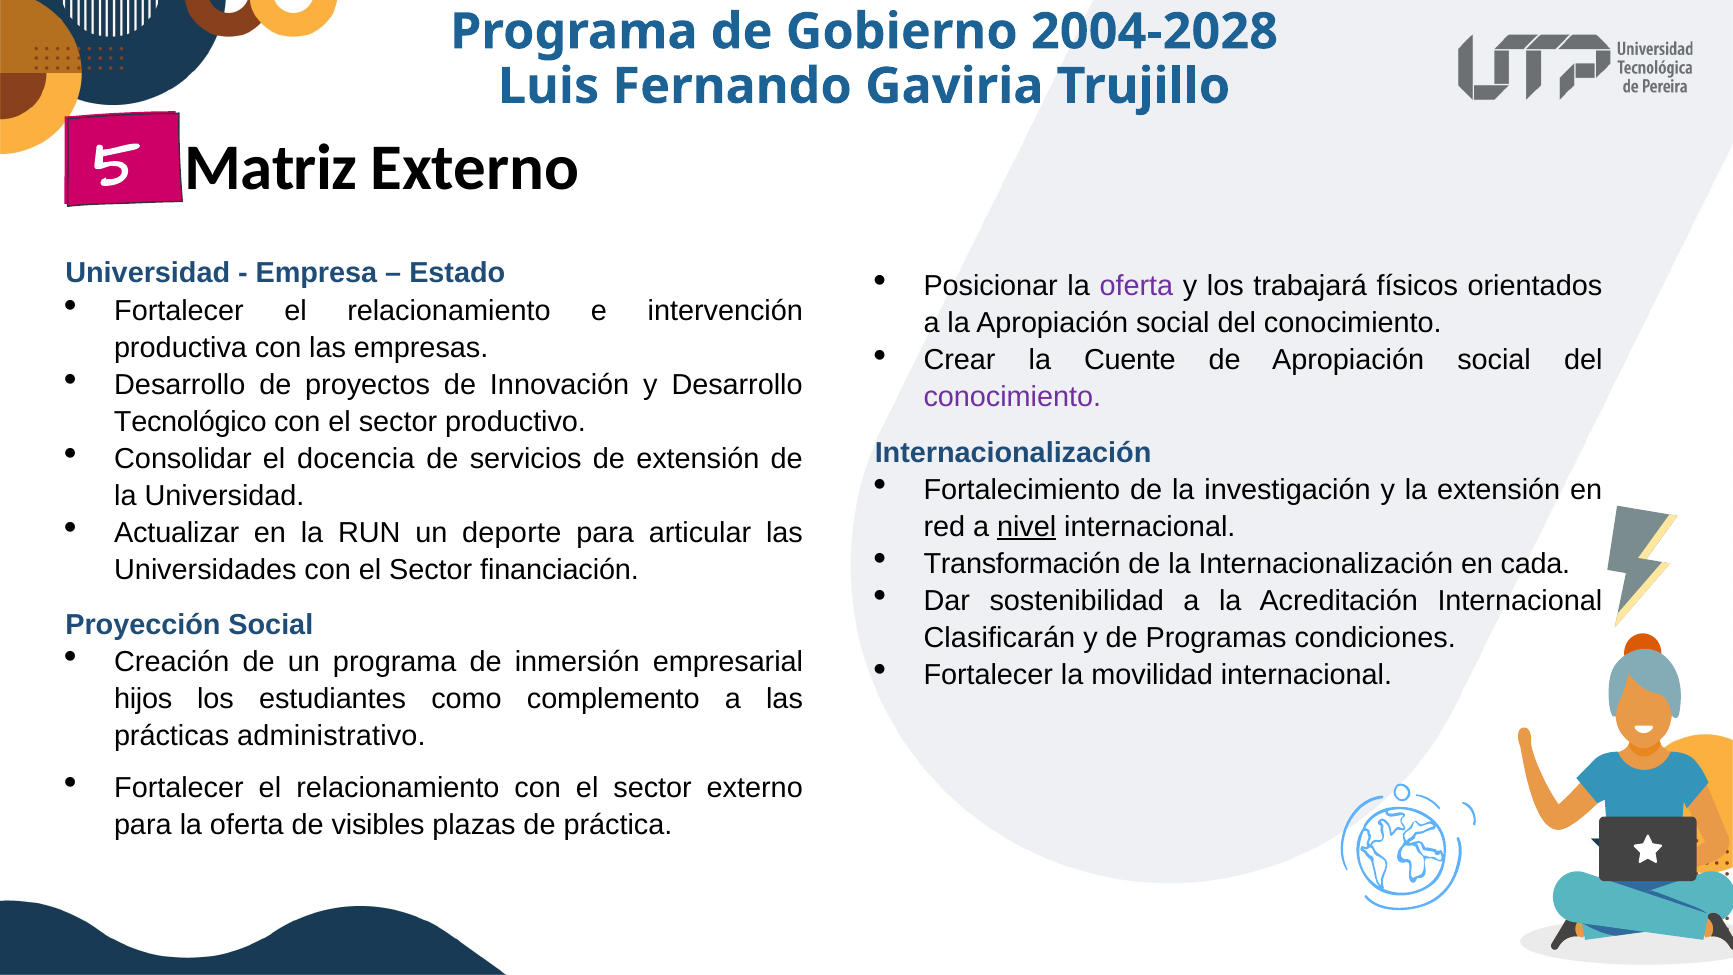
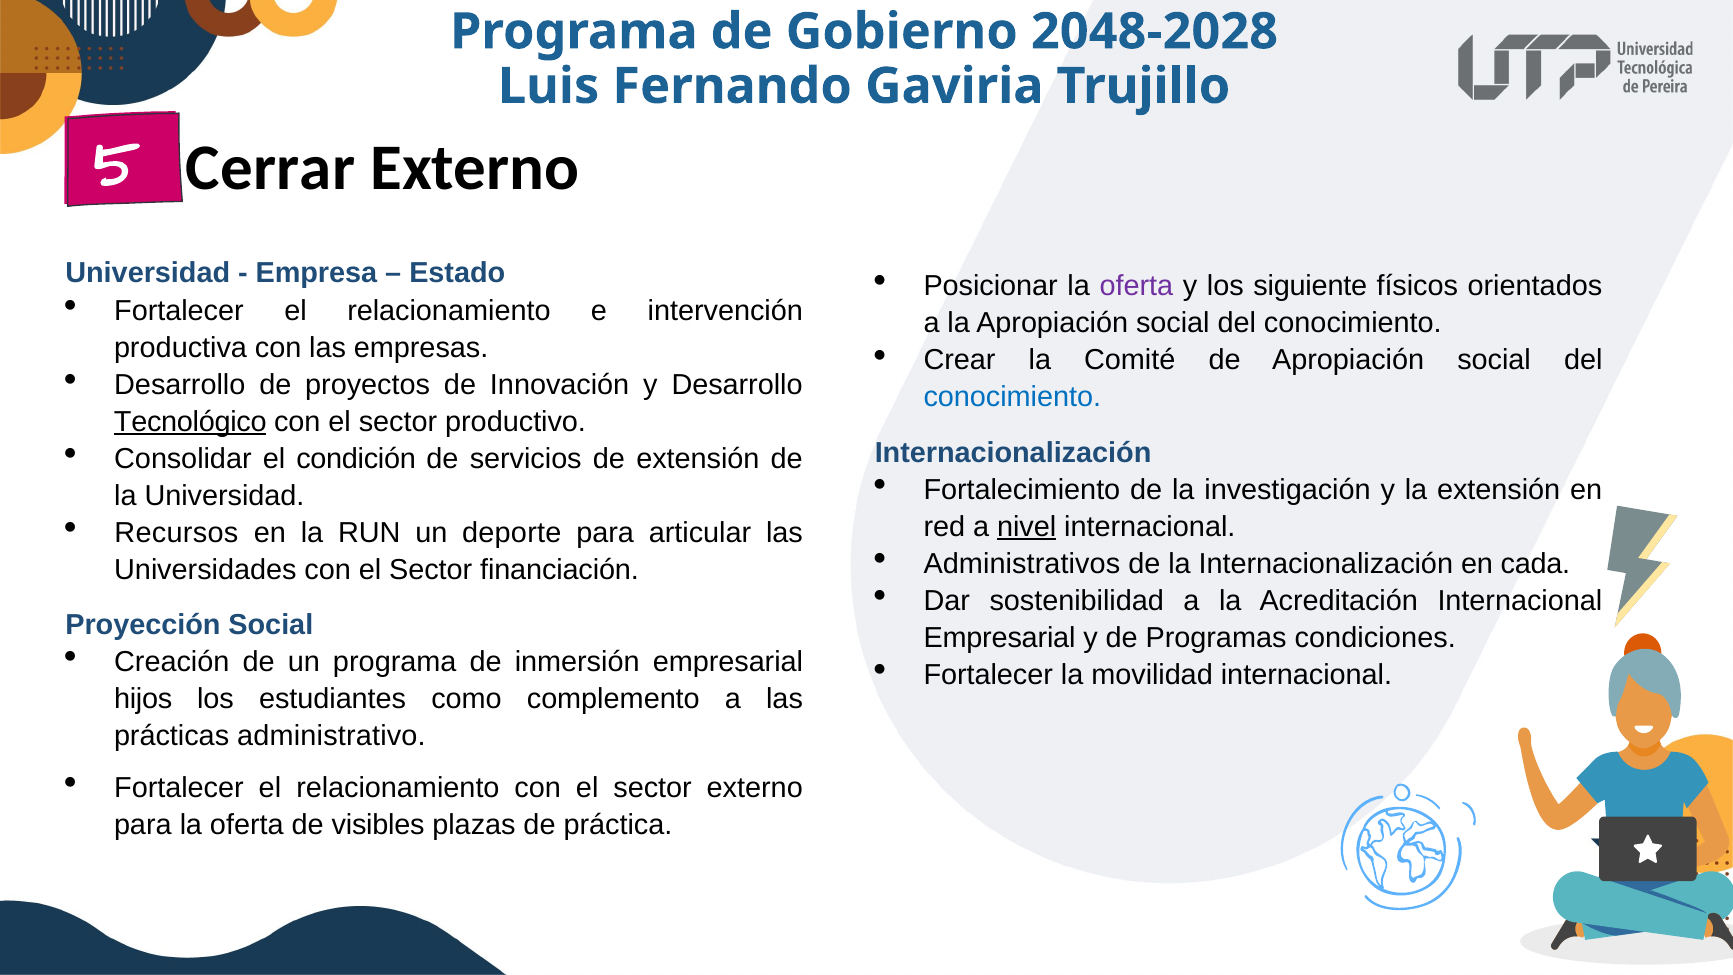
2004-2028: 2004-2028 -> 2048-2028
Matriz: Matriz -> Cerrar
trabajará: trabajará -> siguiente
Cuente: Cuente -> Comité
conocimiento at (1012, 397) colour: purple -> blue
Tecnológico underline: none -> present
docencia: docencia -> condición
Actualizar: Actualizar -> Recursos
Transformación: Transformación -> Administrativos
Clasificarán at (999, 638): Clasificarán -> Empresarial
